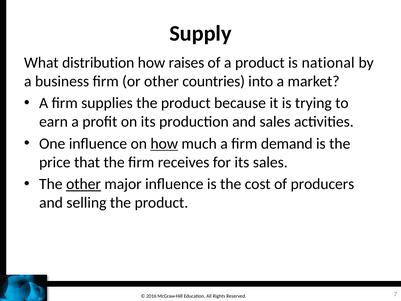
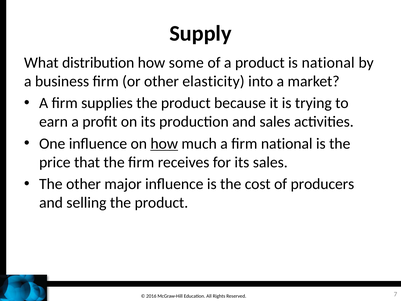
raises: raises -> some
countries: countries -> elasticity
firm demand: demand -> national
other at (83, 184) underline: present -> none
